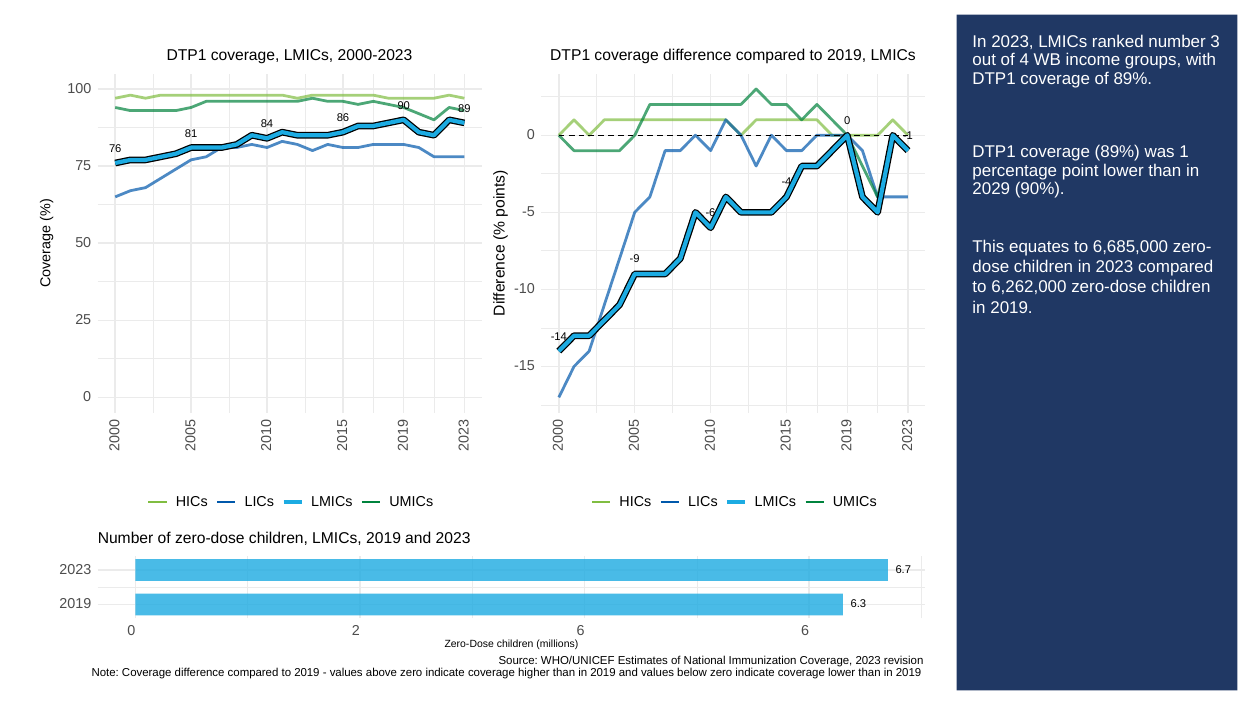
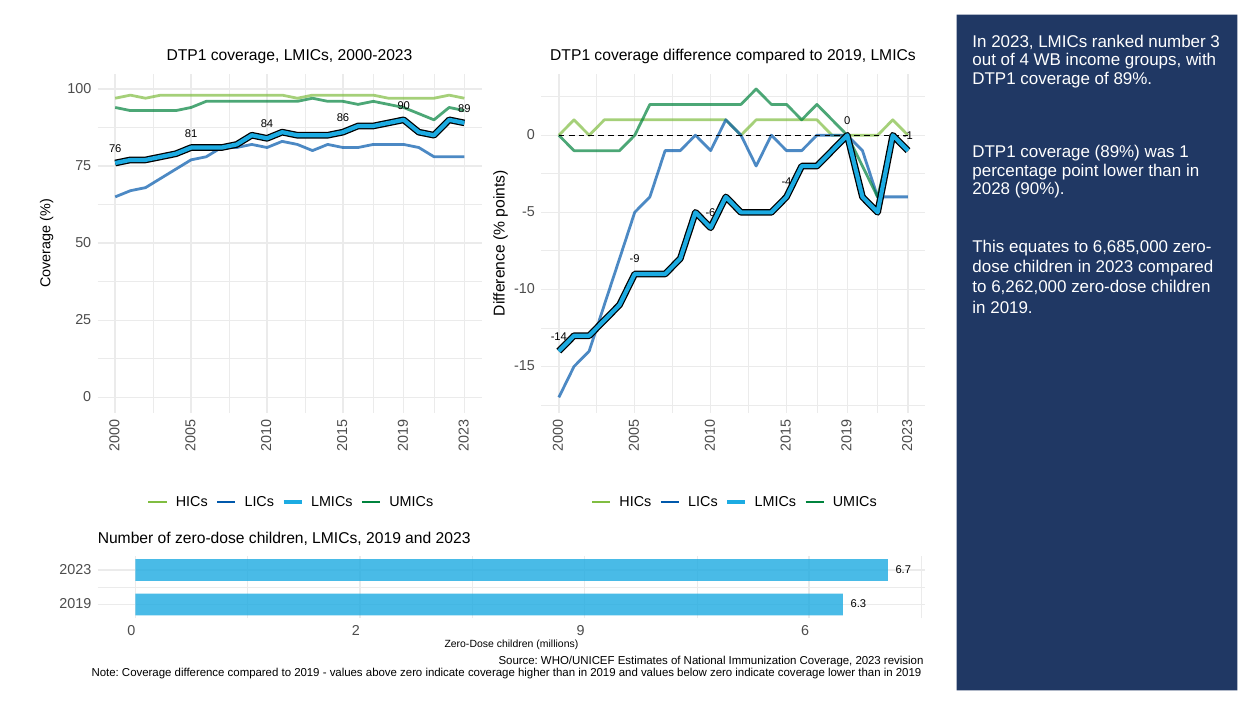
2029: 2029 -> 2028
2 6: 6 -> 9
